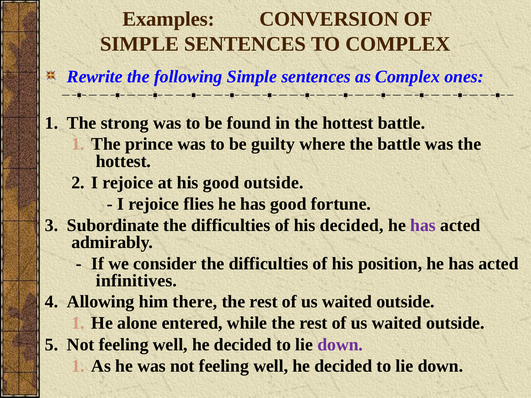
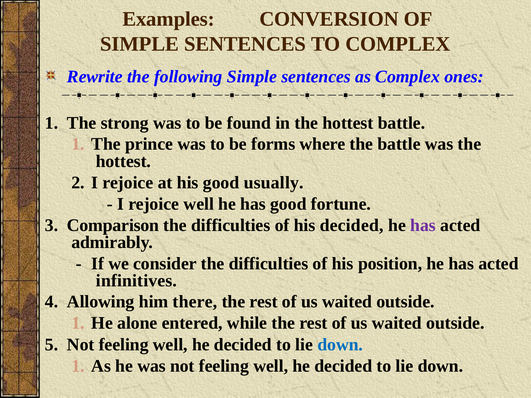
guilty: guilty -> forms
good outside: outside -> usually
rejoice flies: flies -> well
Subordinate: Subordinate -> Comparison
down at (340, 345) colour: purple -> blue
